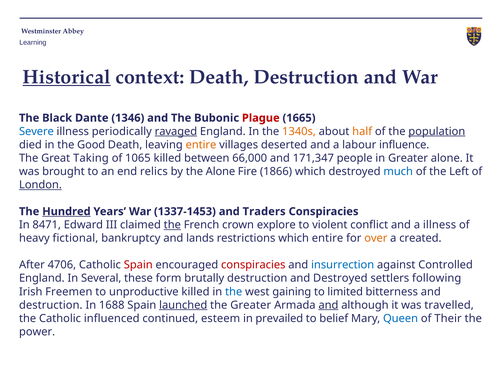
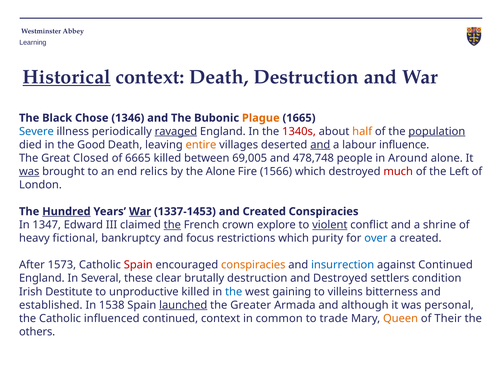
Dante: Dante -> Chose
Plague colour: red -> orange
1340s colour: orange -> red
and at (320, 145) underline: none -> present
Taking: Taking -> Closed
1065: 1065 -> 6665
66,000: 66,000 -> 69,005
171,347: 171,347 -> 478,748
in Greater: Greater -> Around
was at (29, 172) underline: none -> present
1866: 1866 -> 1566
much colour: blue -> red
London underline: present -> none
War at (140, 212) underline: none -> present
and Traders: Traders -> Created
8471: 8471 -> 1347
violent underline: none -> present
a illness: illness -> shrine
lands: lands -> focus
which entire: entire -> purity
over colour: orange -> blue
4706: 4706 -> 1573
conspiracies at (253, 265) colour: red -> orange
against Controlled: Controlled -> Continued
form: form -> clear
following: following -> condition
Freemen: Freemen -> Destitute
limited: limited -> villeins
destruction at (51, 305): destruction -> established
1688: 1688 -> 1538
and at (328, 305) underline: present -> none
travelled: travelled -> personal
continued esteem: esteem -> context
prevailed: prevailed -> common
belief: belief -> trade
Queen colour: blue -> orange
power: power -> others
